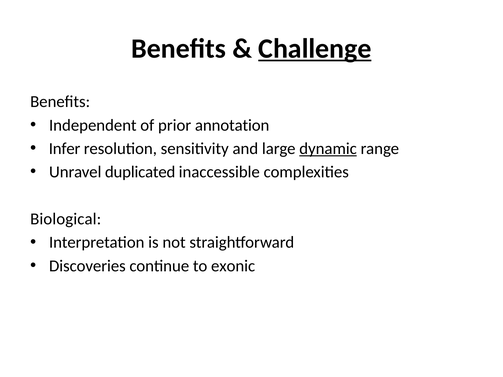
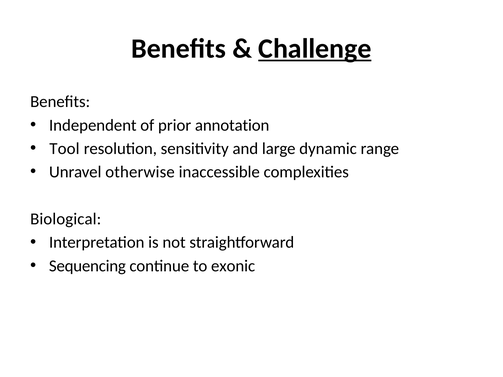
Infer: Infer -> Tool
dynamic underline: present -> none
duplicated: duplicated -> otherwise
Discoveries: Discoveries -> Sequencing
